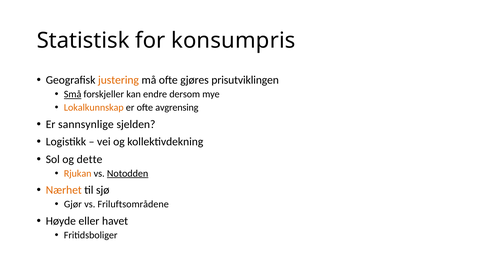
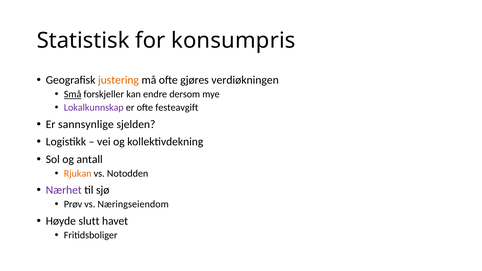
prisutviklingen: prisutviklingen -> verdiøkningen
Lokalkunnskap colour: orange -> purple
avgrensing: avgrensing -> festeavgift
dette: dette -> antall
Notodden underline: present -> none
Nærhet colour: orange -> purple
Gjør: Gjør -> Prøv
Friluftsområdene: Friluftsområdene -> Næringseiendom
eller: eller -> slutt
